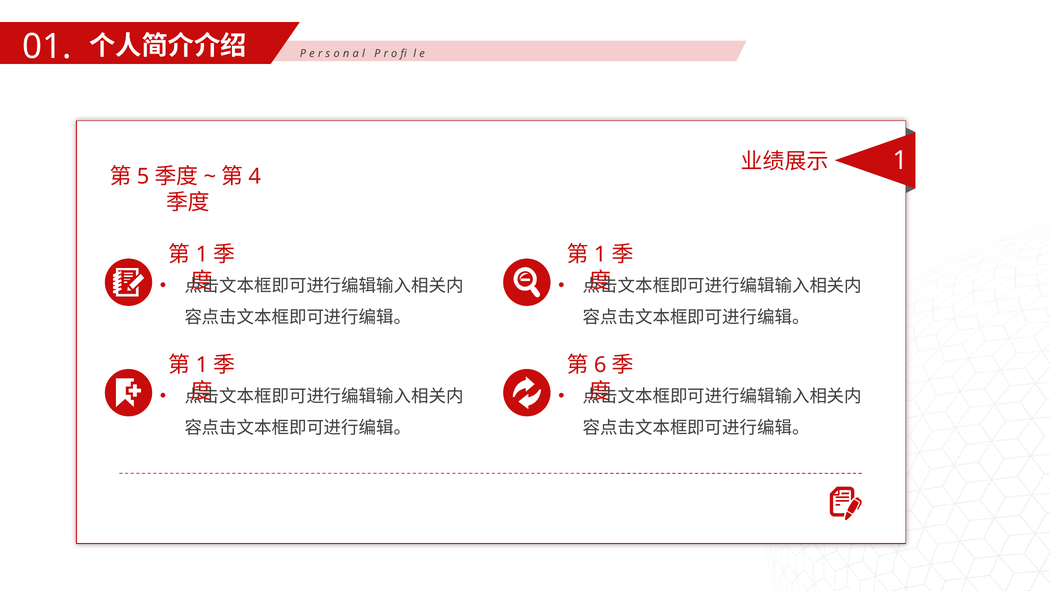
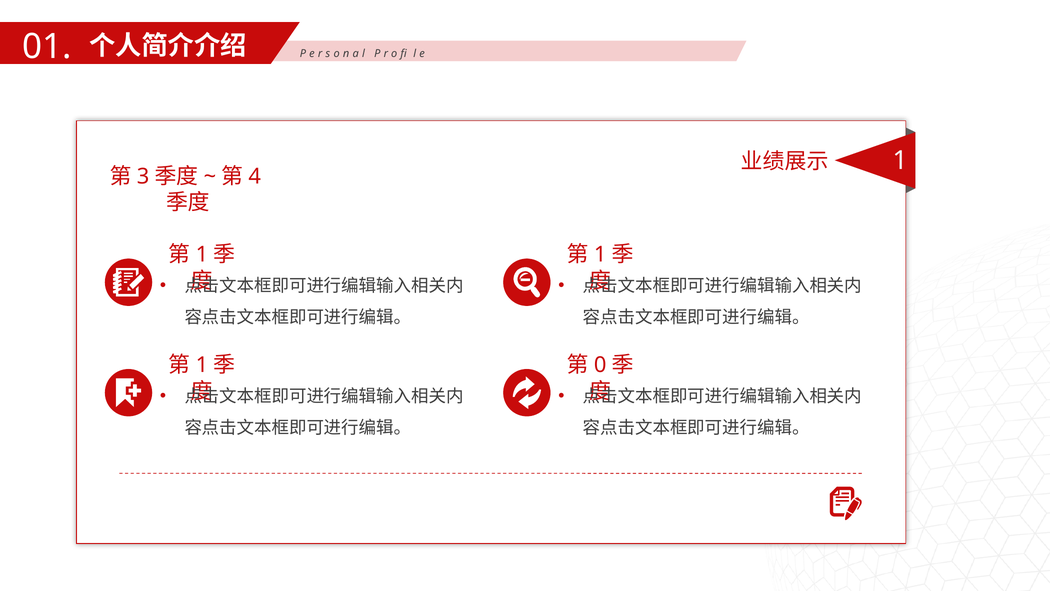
5: 5 -> 3
6: 6 -> 0
